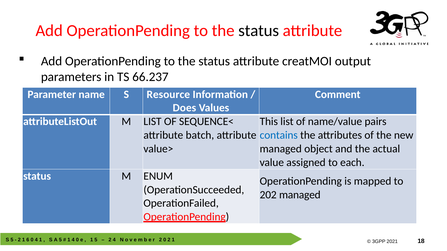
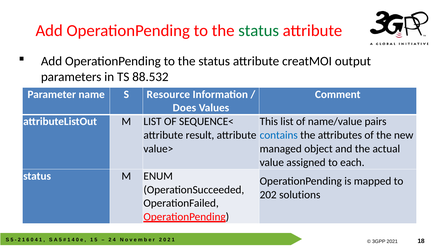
status at (259, 31) colour: black -> green
66.237: 66.237 -> 88.532
batch: batch -> result
202 managed: managed -> solutions
